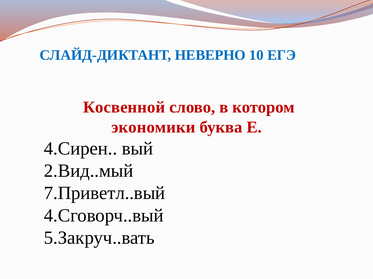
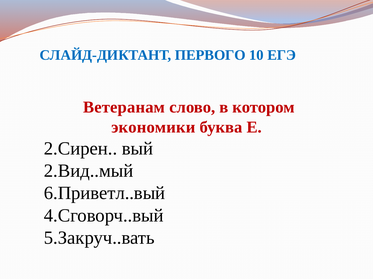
НЕВЕРНО: НЕВЕРНО -> ПЕРВОГО
Косвенной: Косвенной -> Ветеранам
4.Сирен: 4.Сирен -> 2.Сирен
7.Приветл..вый: 7.Приветл..вый -> 6.Приветл..вый
